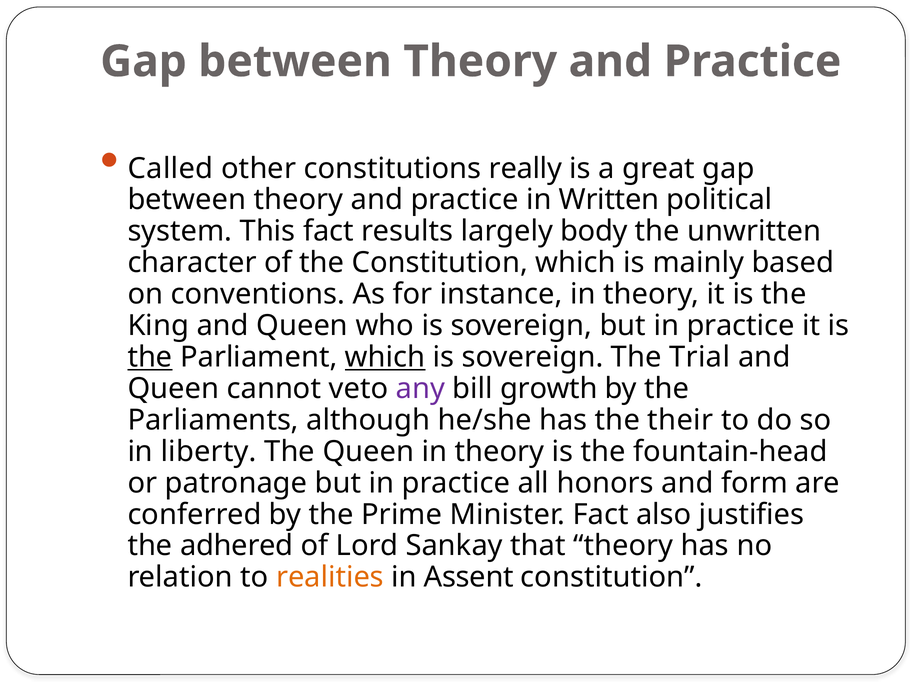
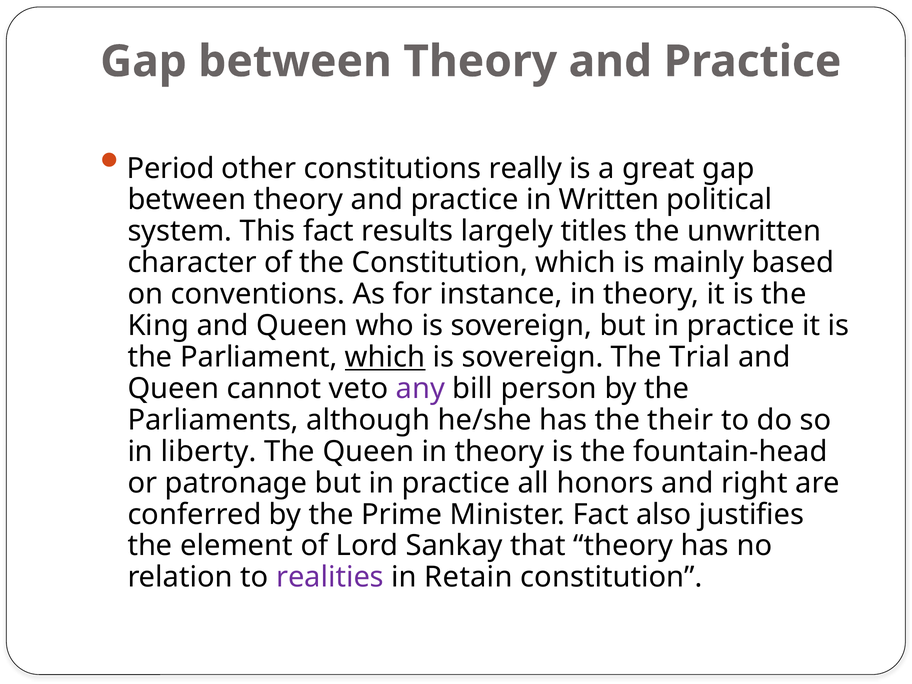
Called: Called -> Period
body: body -> titles
the at (150, 357) underline: present -> none
growth: growth -> person
form: form -> right
adhered: adhered -> element
realities colour: orange -> purple
Assent: Assent -> Retain
